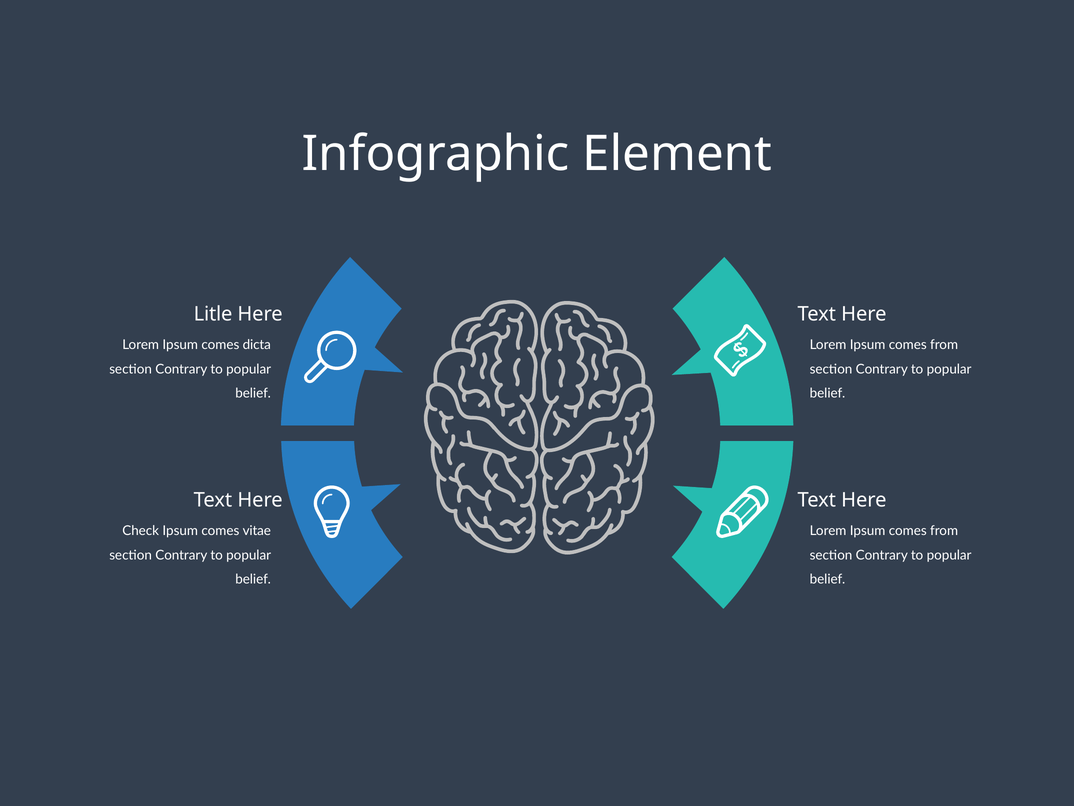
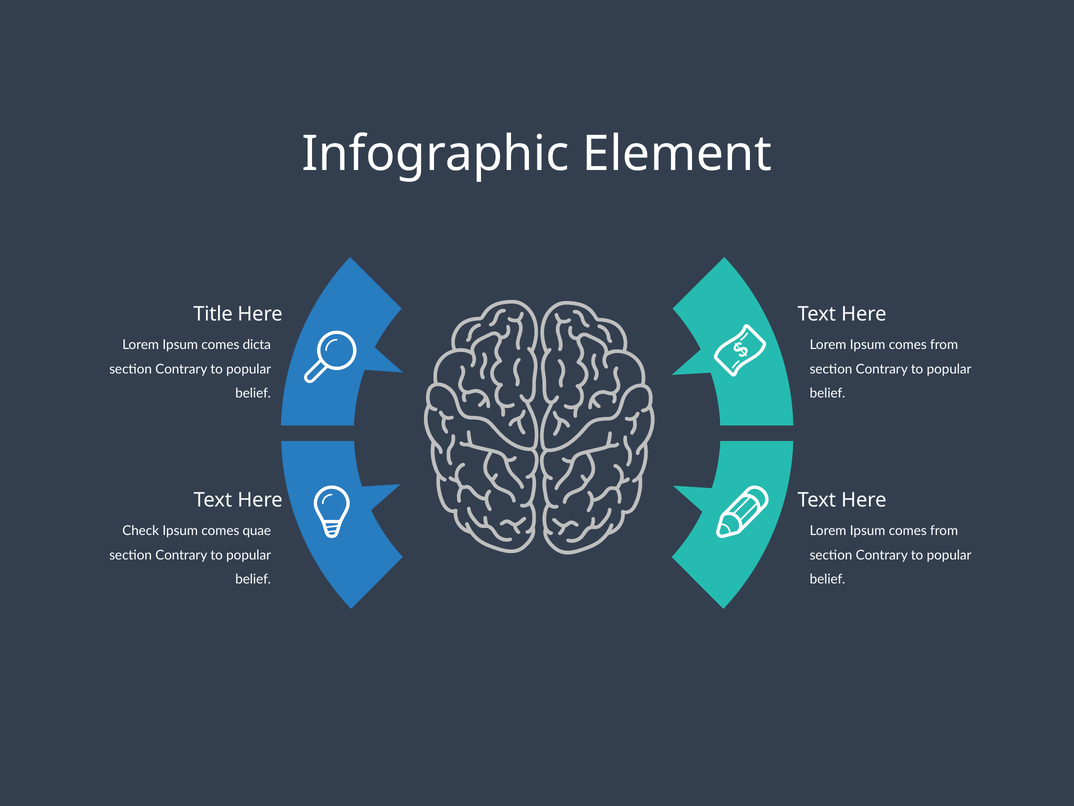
Litle: Litle -> Title
vitae: vitae -> quae
